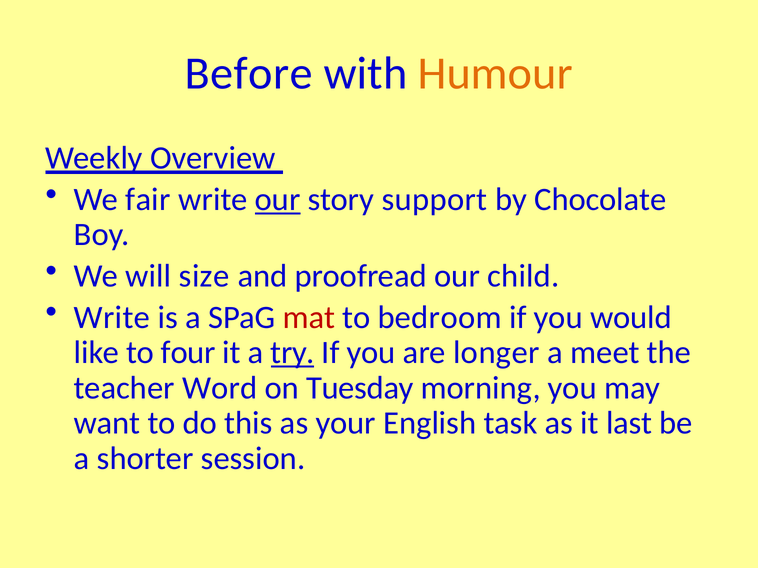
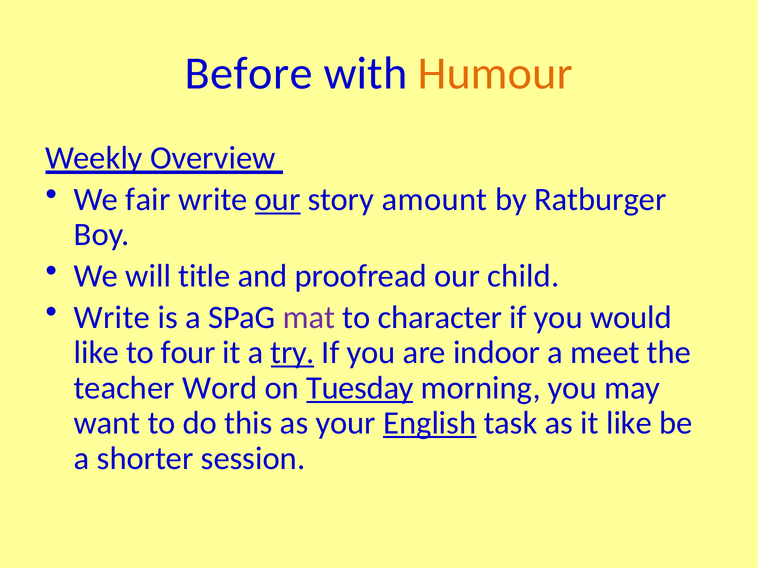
support: support -> amount
Chocolate: Chocolate -> Ratburger
size: size -> title
mat colour: red -> purple
bedroom: bedroom -> character
longer: longer -> indoor
Tuesday underline: none -> present
English underline: none -> present
it last: last -> like
